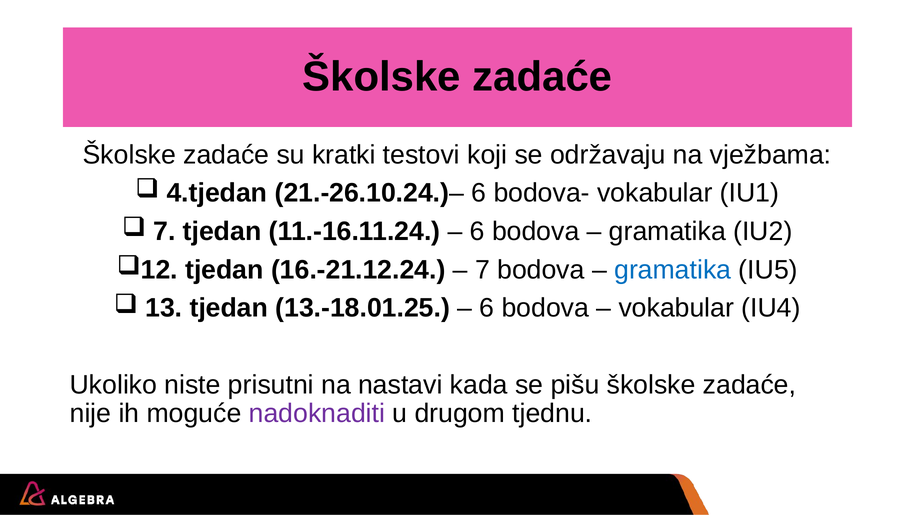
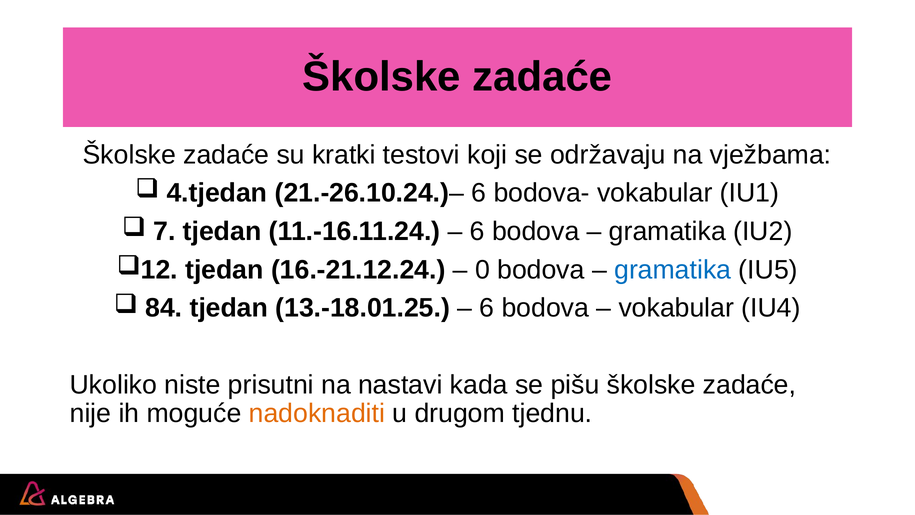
7 at (483, 270): 7 -> 0
13: 13 -> 84
nadoknaditi colour: purple -> orange
